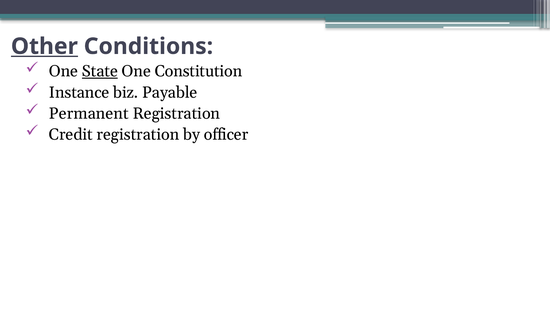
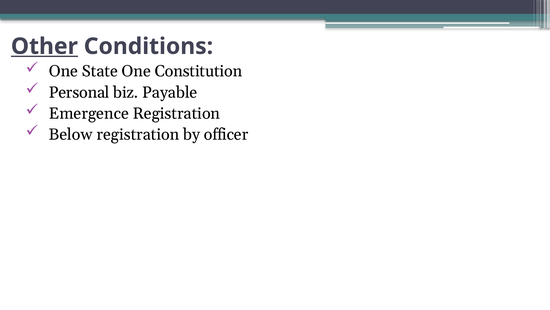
State underline: present -> none
Instance: Instance -> Personal
Permanent: Permanent -> Emergence
Credit: Credit -> Below
